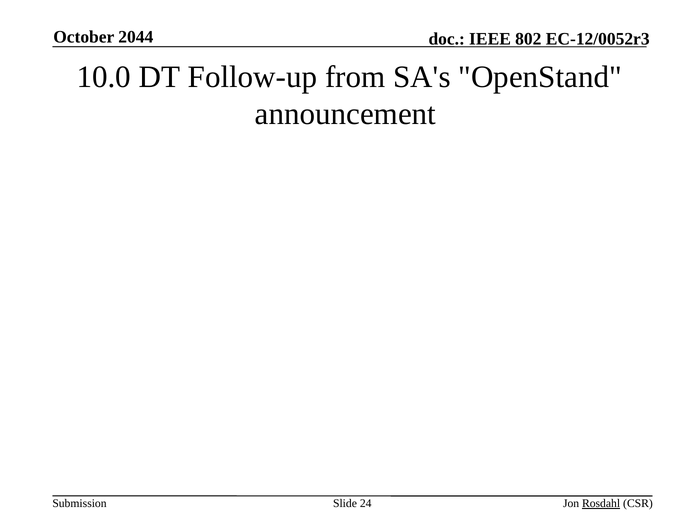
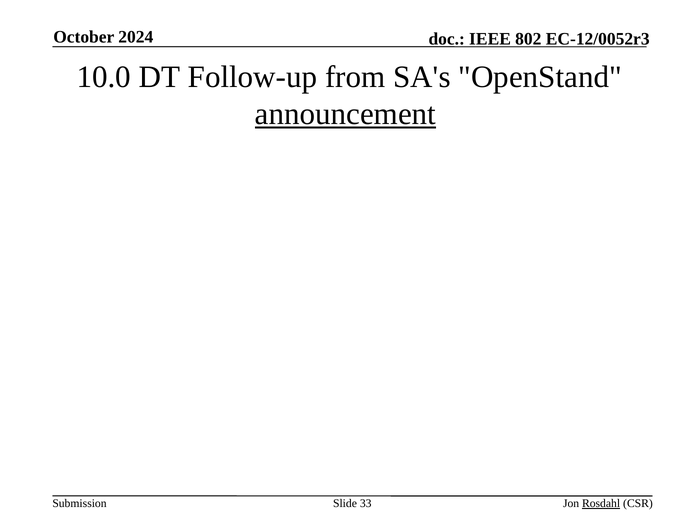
2044: 2044 -> 2024
announcement underline: none -> present
24: 24 -> 33
